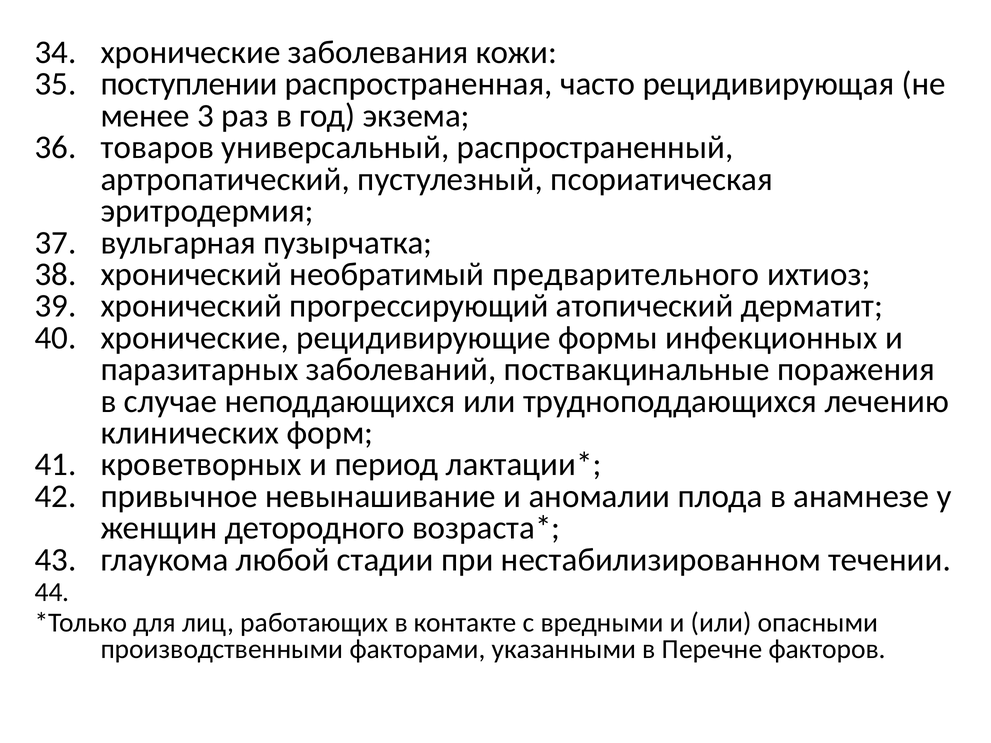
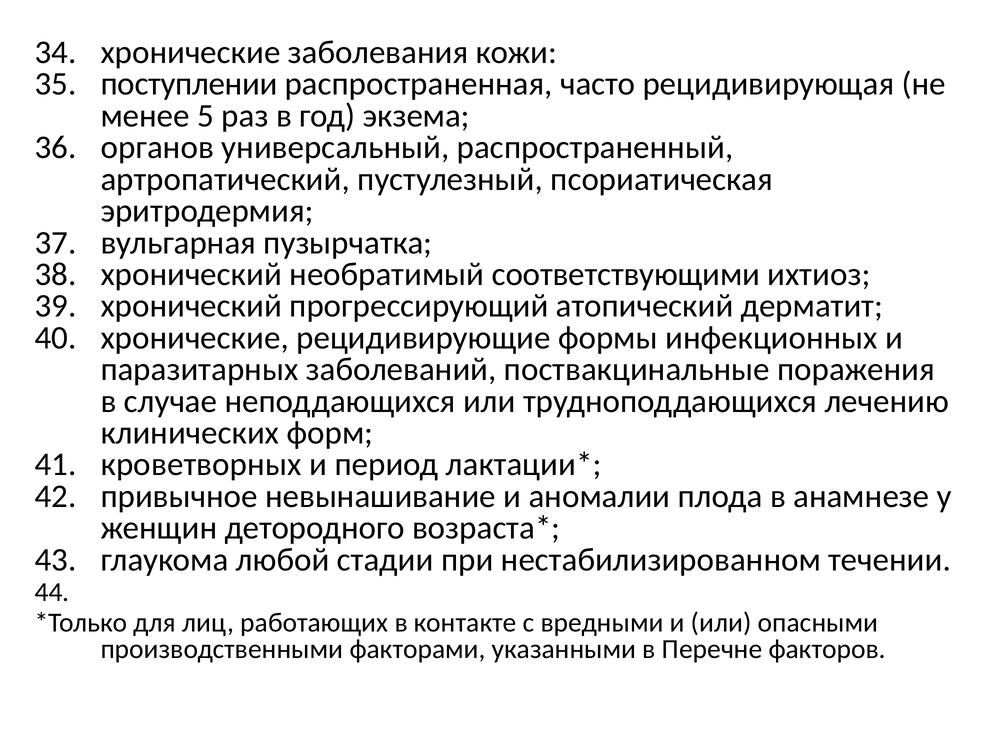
3: 3 -> 5
товаров: товаров -> органов
предварительного: предварительного -> соответствующими
